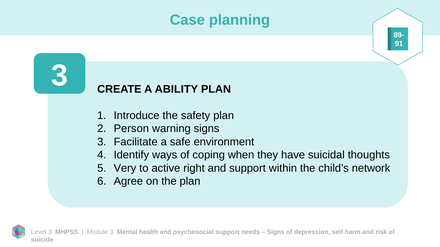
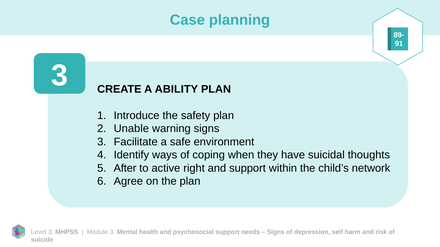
Person: Person -> Unable
Very: Very -> After
